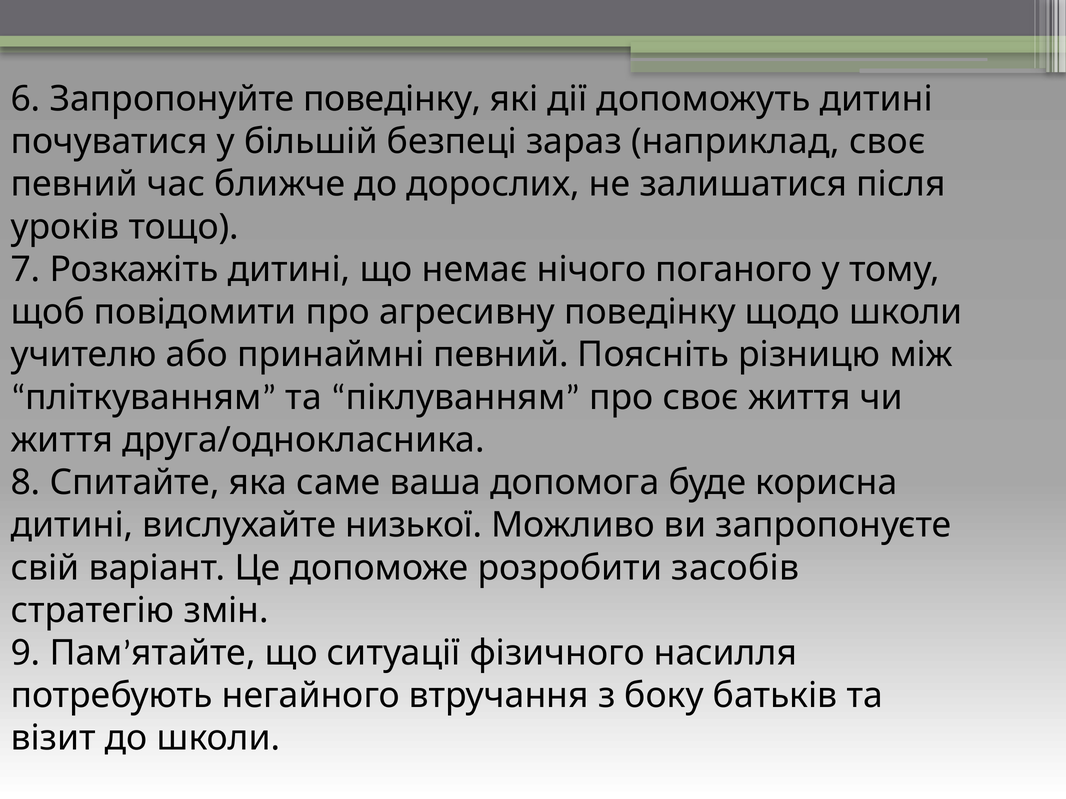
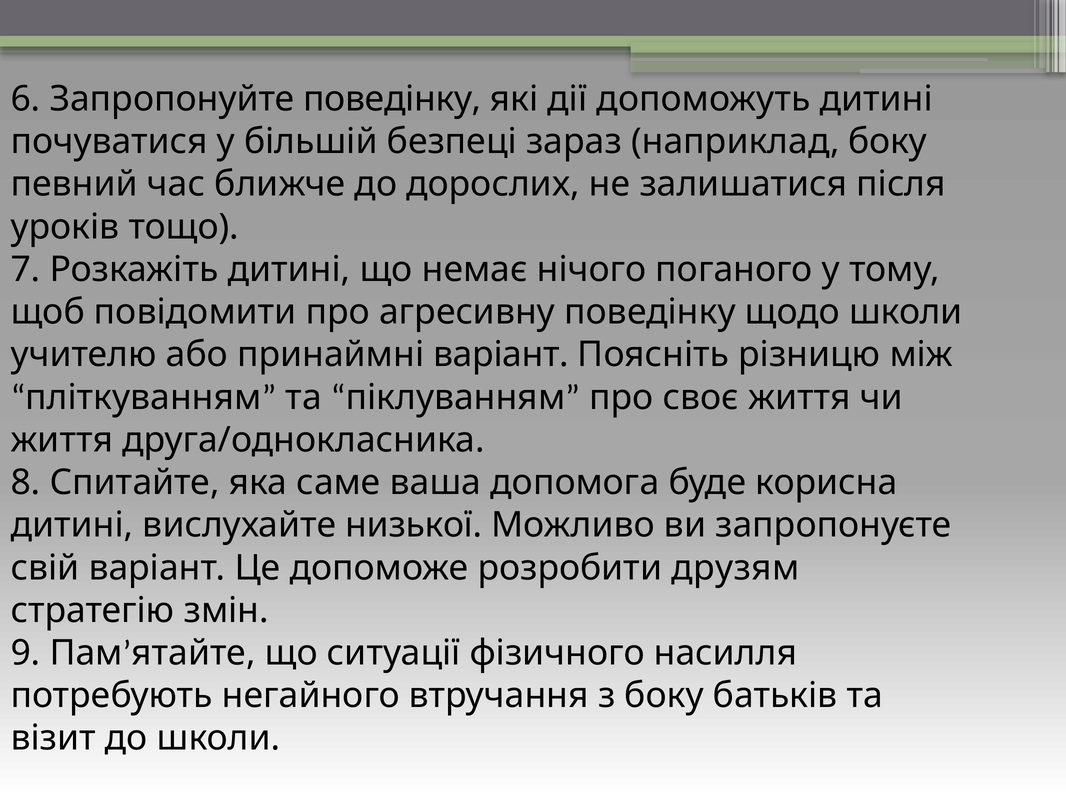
наприклад своє: своє -> боку
принаймні певний: певний -> варіант
засобів: засобів -> друзям
